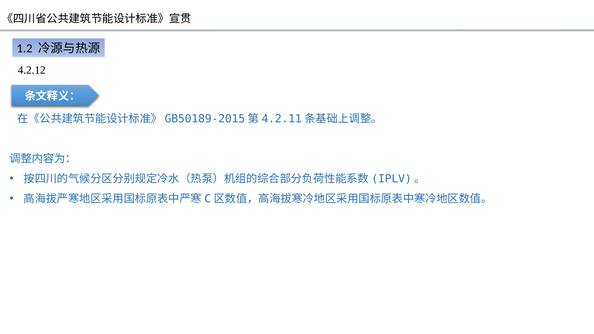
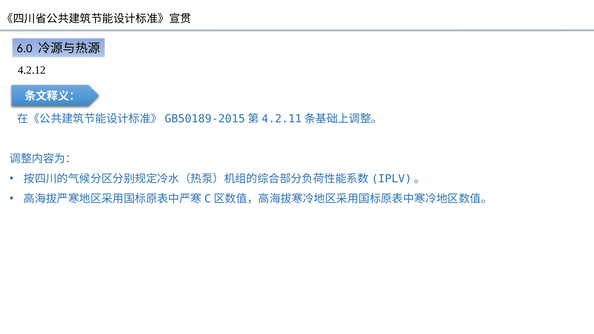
1.2: 1.2 -> 6.0
